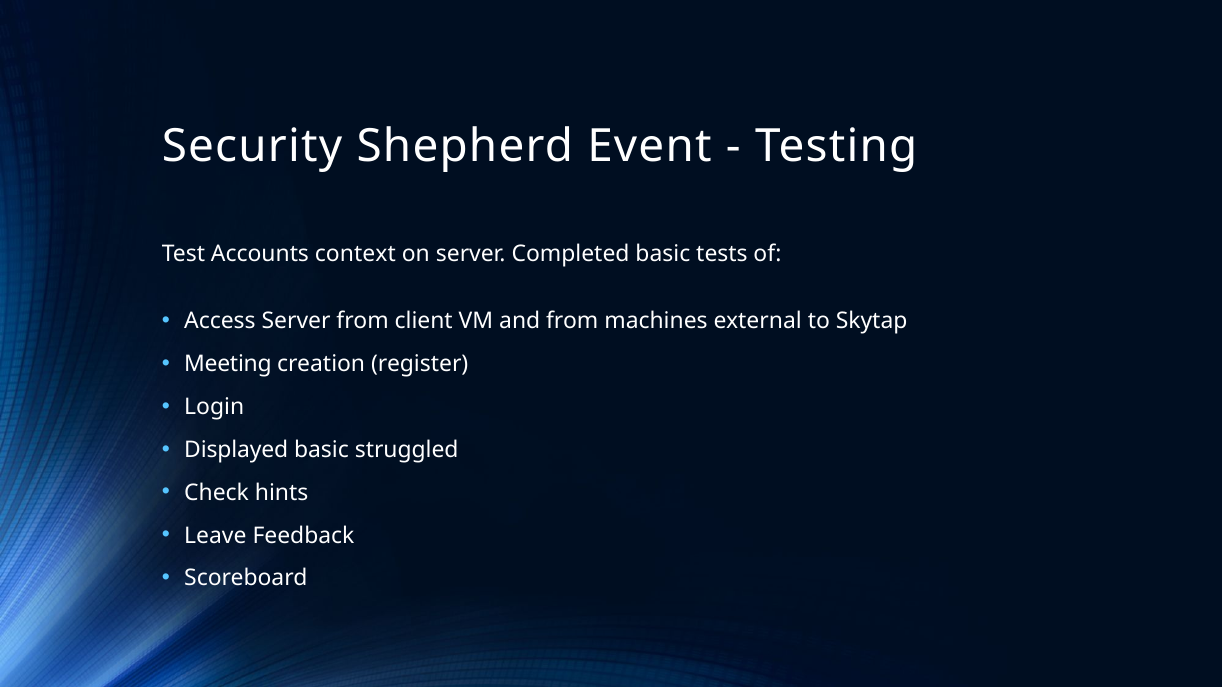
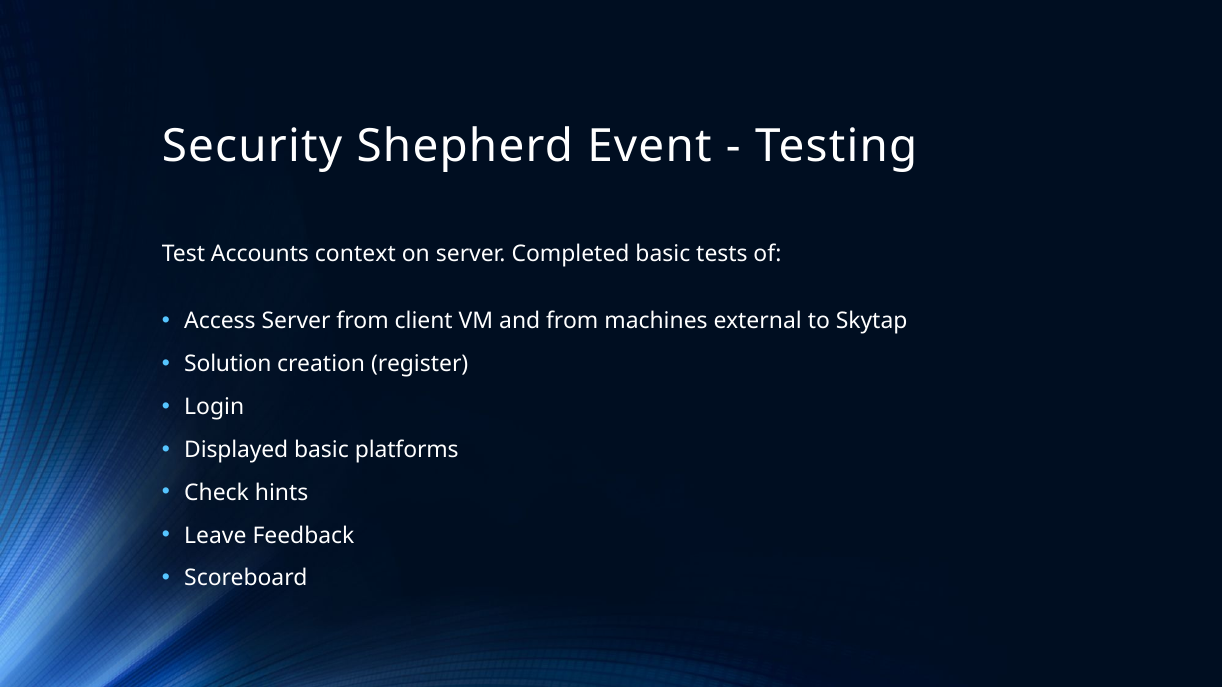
Meeting: Meeting -> Solution
struggled: struggled -> platforms
